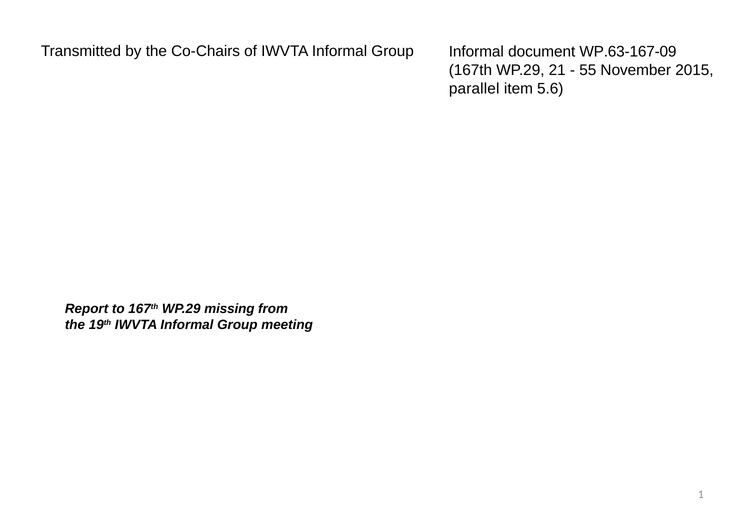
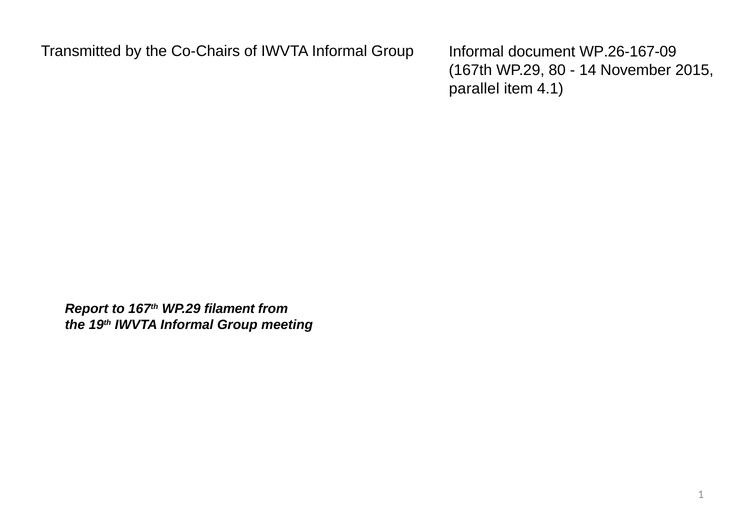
WP.63-167-09: WP.63-167-09 -> WP.26-167-09
21: 21 -> 80
55: 55 -> 14
5.6: 5.6 -> 4.1
missing: missing -> filament
